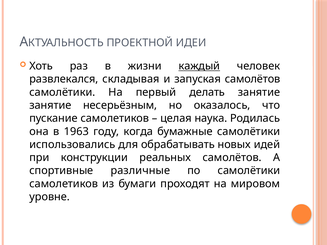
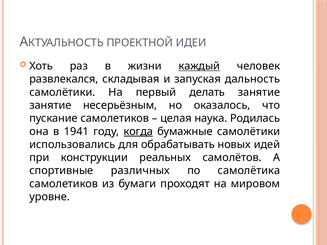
запуская самолётов: самолётов -> дальность
1963: 1963 -> 1941
когда underline: none -> present
различные: различные -> различных
по самолётики: самолётики -> самолётика
